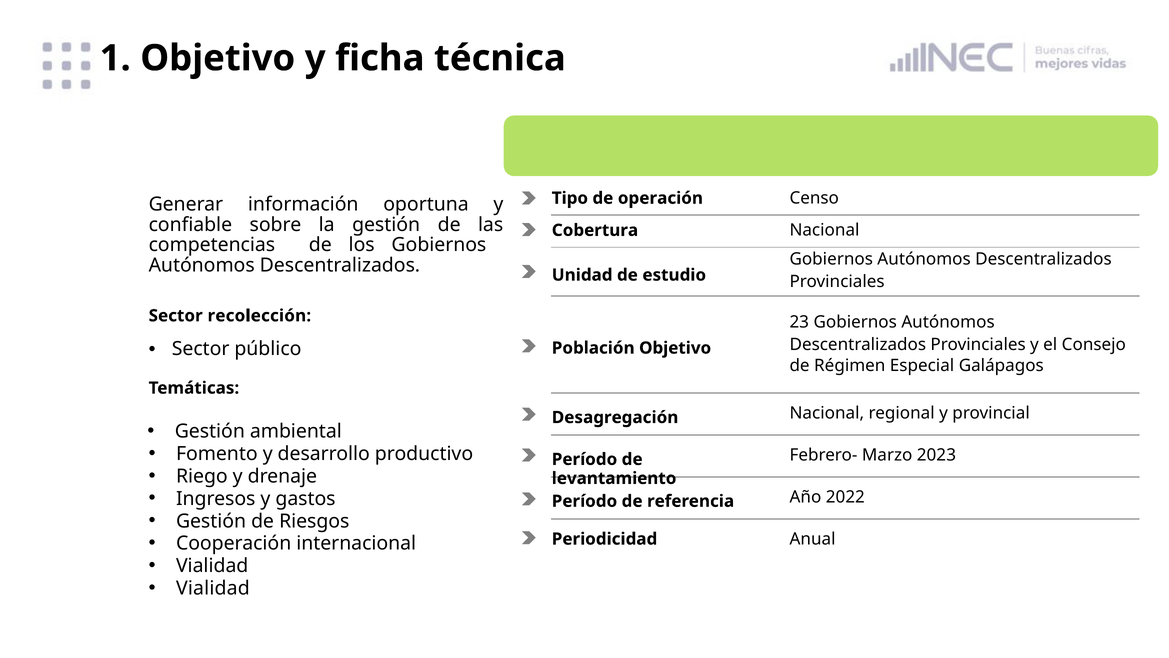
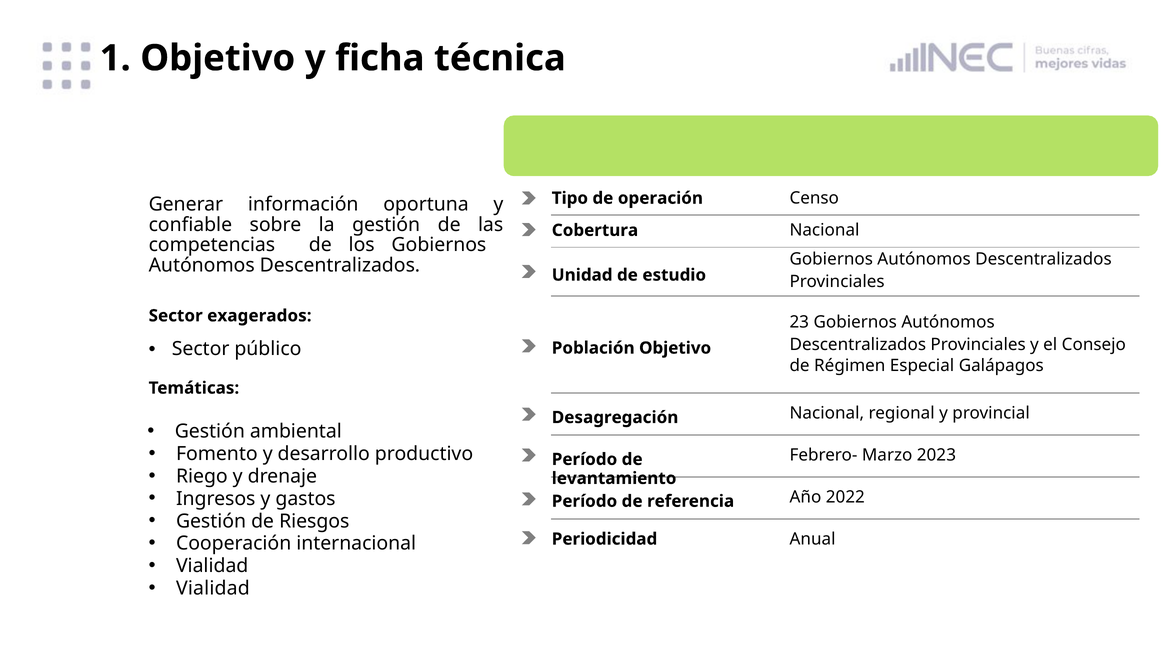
recolección: recolección -> exagerados
